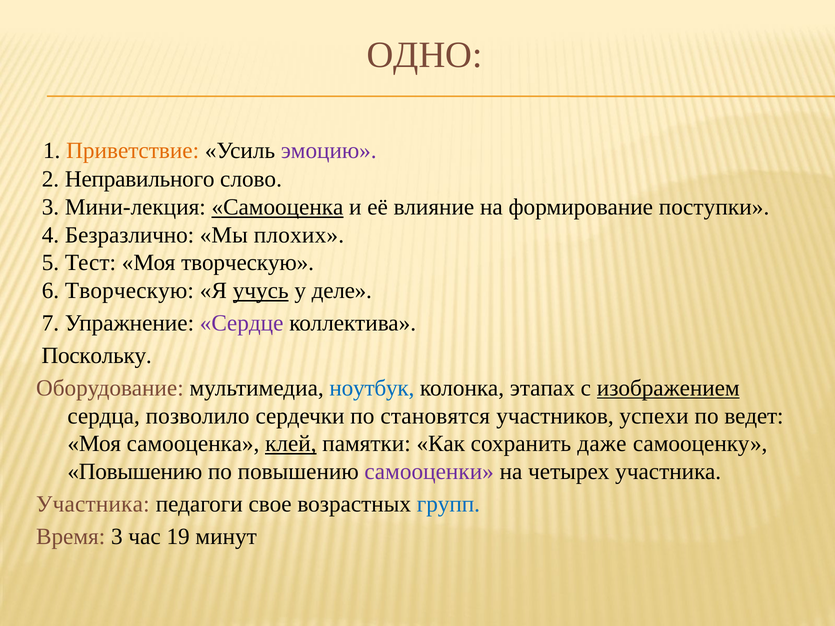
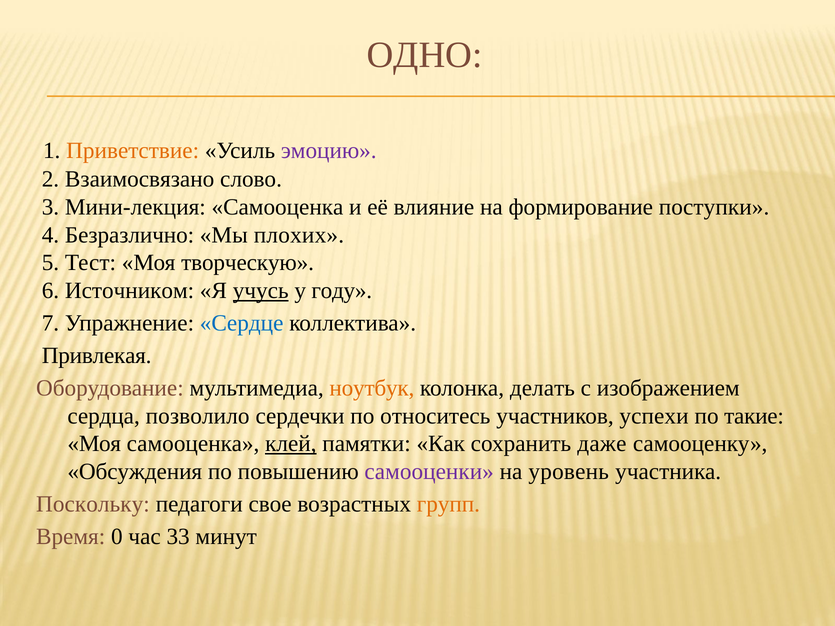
Неправильного: Неправильного -> Взаимосвязано
Самооценка at (277, 207) underline: present -> none
6 Творческую: Творческую -> Источником
деле: деле -> году
Сердце colour: purple -> blue
Поскольку: Поскольку -> Привлекая
ноутбук colour: blue -> orange
этапах: этапах -> делать
изображением underline: present -> none
становятся: становятся -> относитесь
ведет: ведет -> такие
Повышению at (135, 472): Повышению -> Обсуждения
четырех: четырех -> уровень
Участника at (93, 504): Участника -> Поскольку
групп colour: blue -> orange
Время 3: 3 -> 0
19: 19 -> 33
